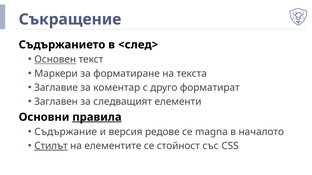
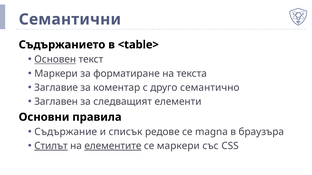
Съкращение: Съкращение -> Семантични
<след>: <след> -> <table>
форматират: форматират -> семантично
правила underline: present -> none
версия: версия -> списък
началото: началото -> браузъра
елементите underline: none -> present
се стойност: стойност -> маркери
